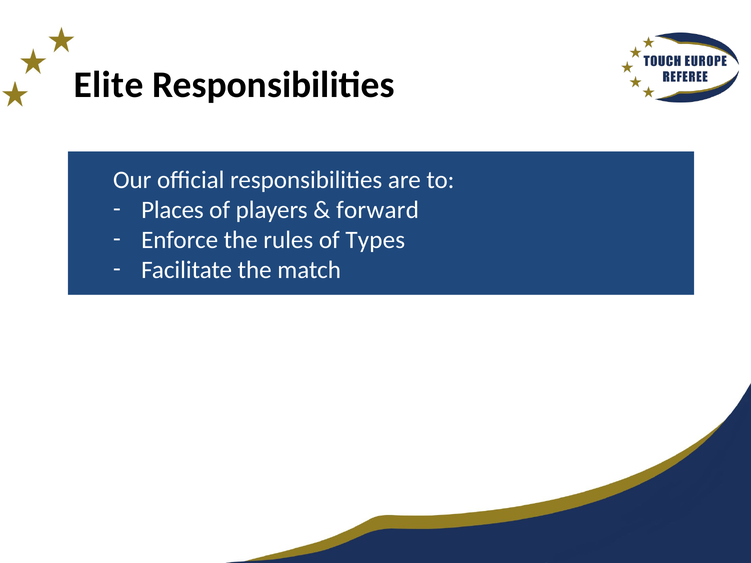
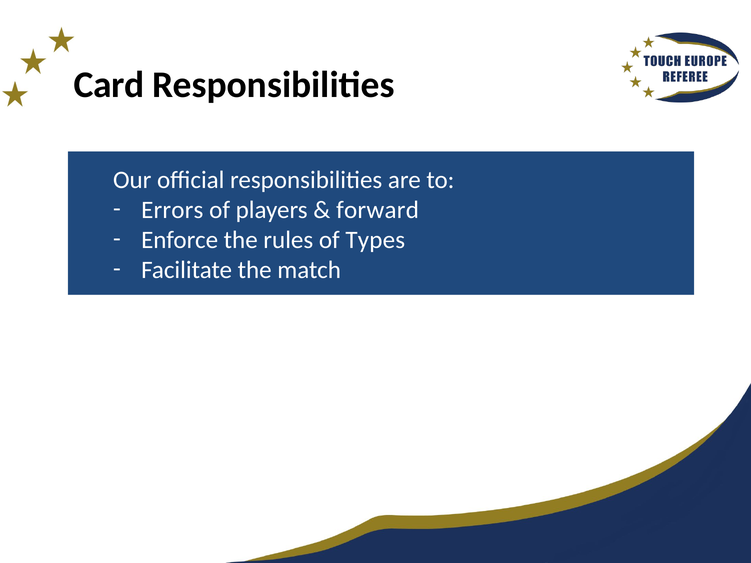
Elite: Elite -> Card
Places: Places -> Errors
